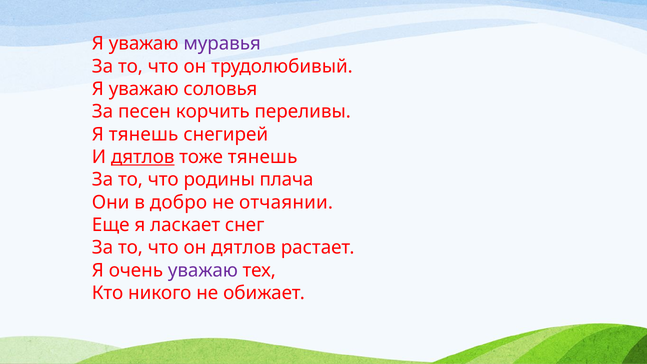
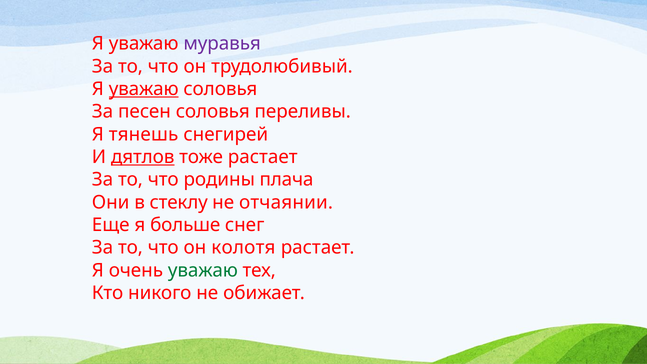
уважаю at (144, 89) underline: none -> present
песен корчить: корчить -> соловья
тоже тянешь: тянешь -> растает
добро: добро -> стеклу
ласкает: ласкает -> больше
он дятлов: дятлов -> колотя
уважаю at (203, 270) colour: purple -> green
